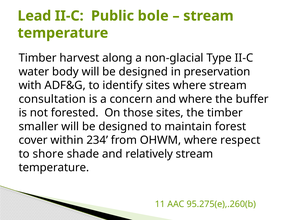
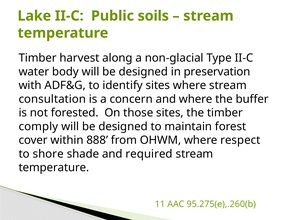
Lead: Lead -> Lake
bole: bole -> soils
smaller: smaller -> comply
234: 234 -> 888
relatively: relatively -> required
